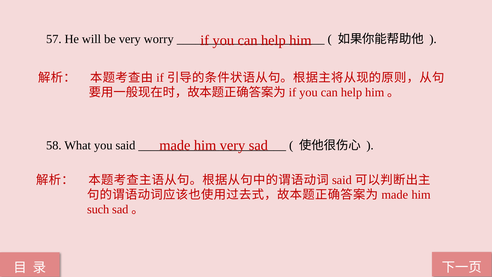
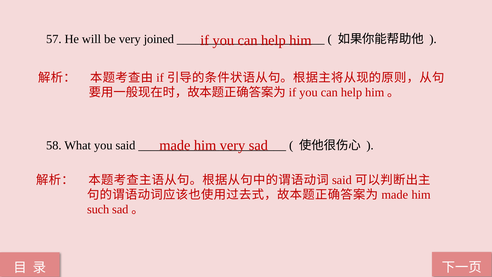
worry: worry -> joined
